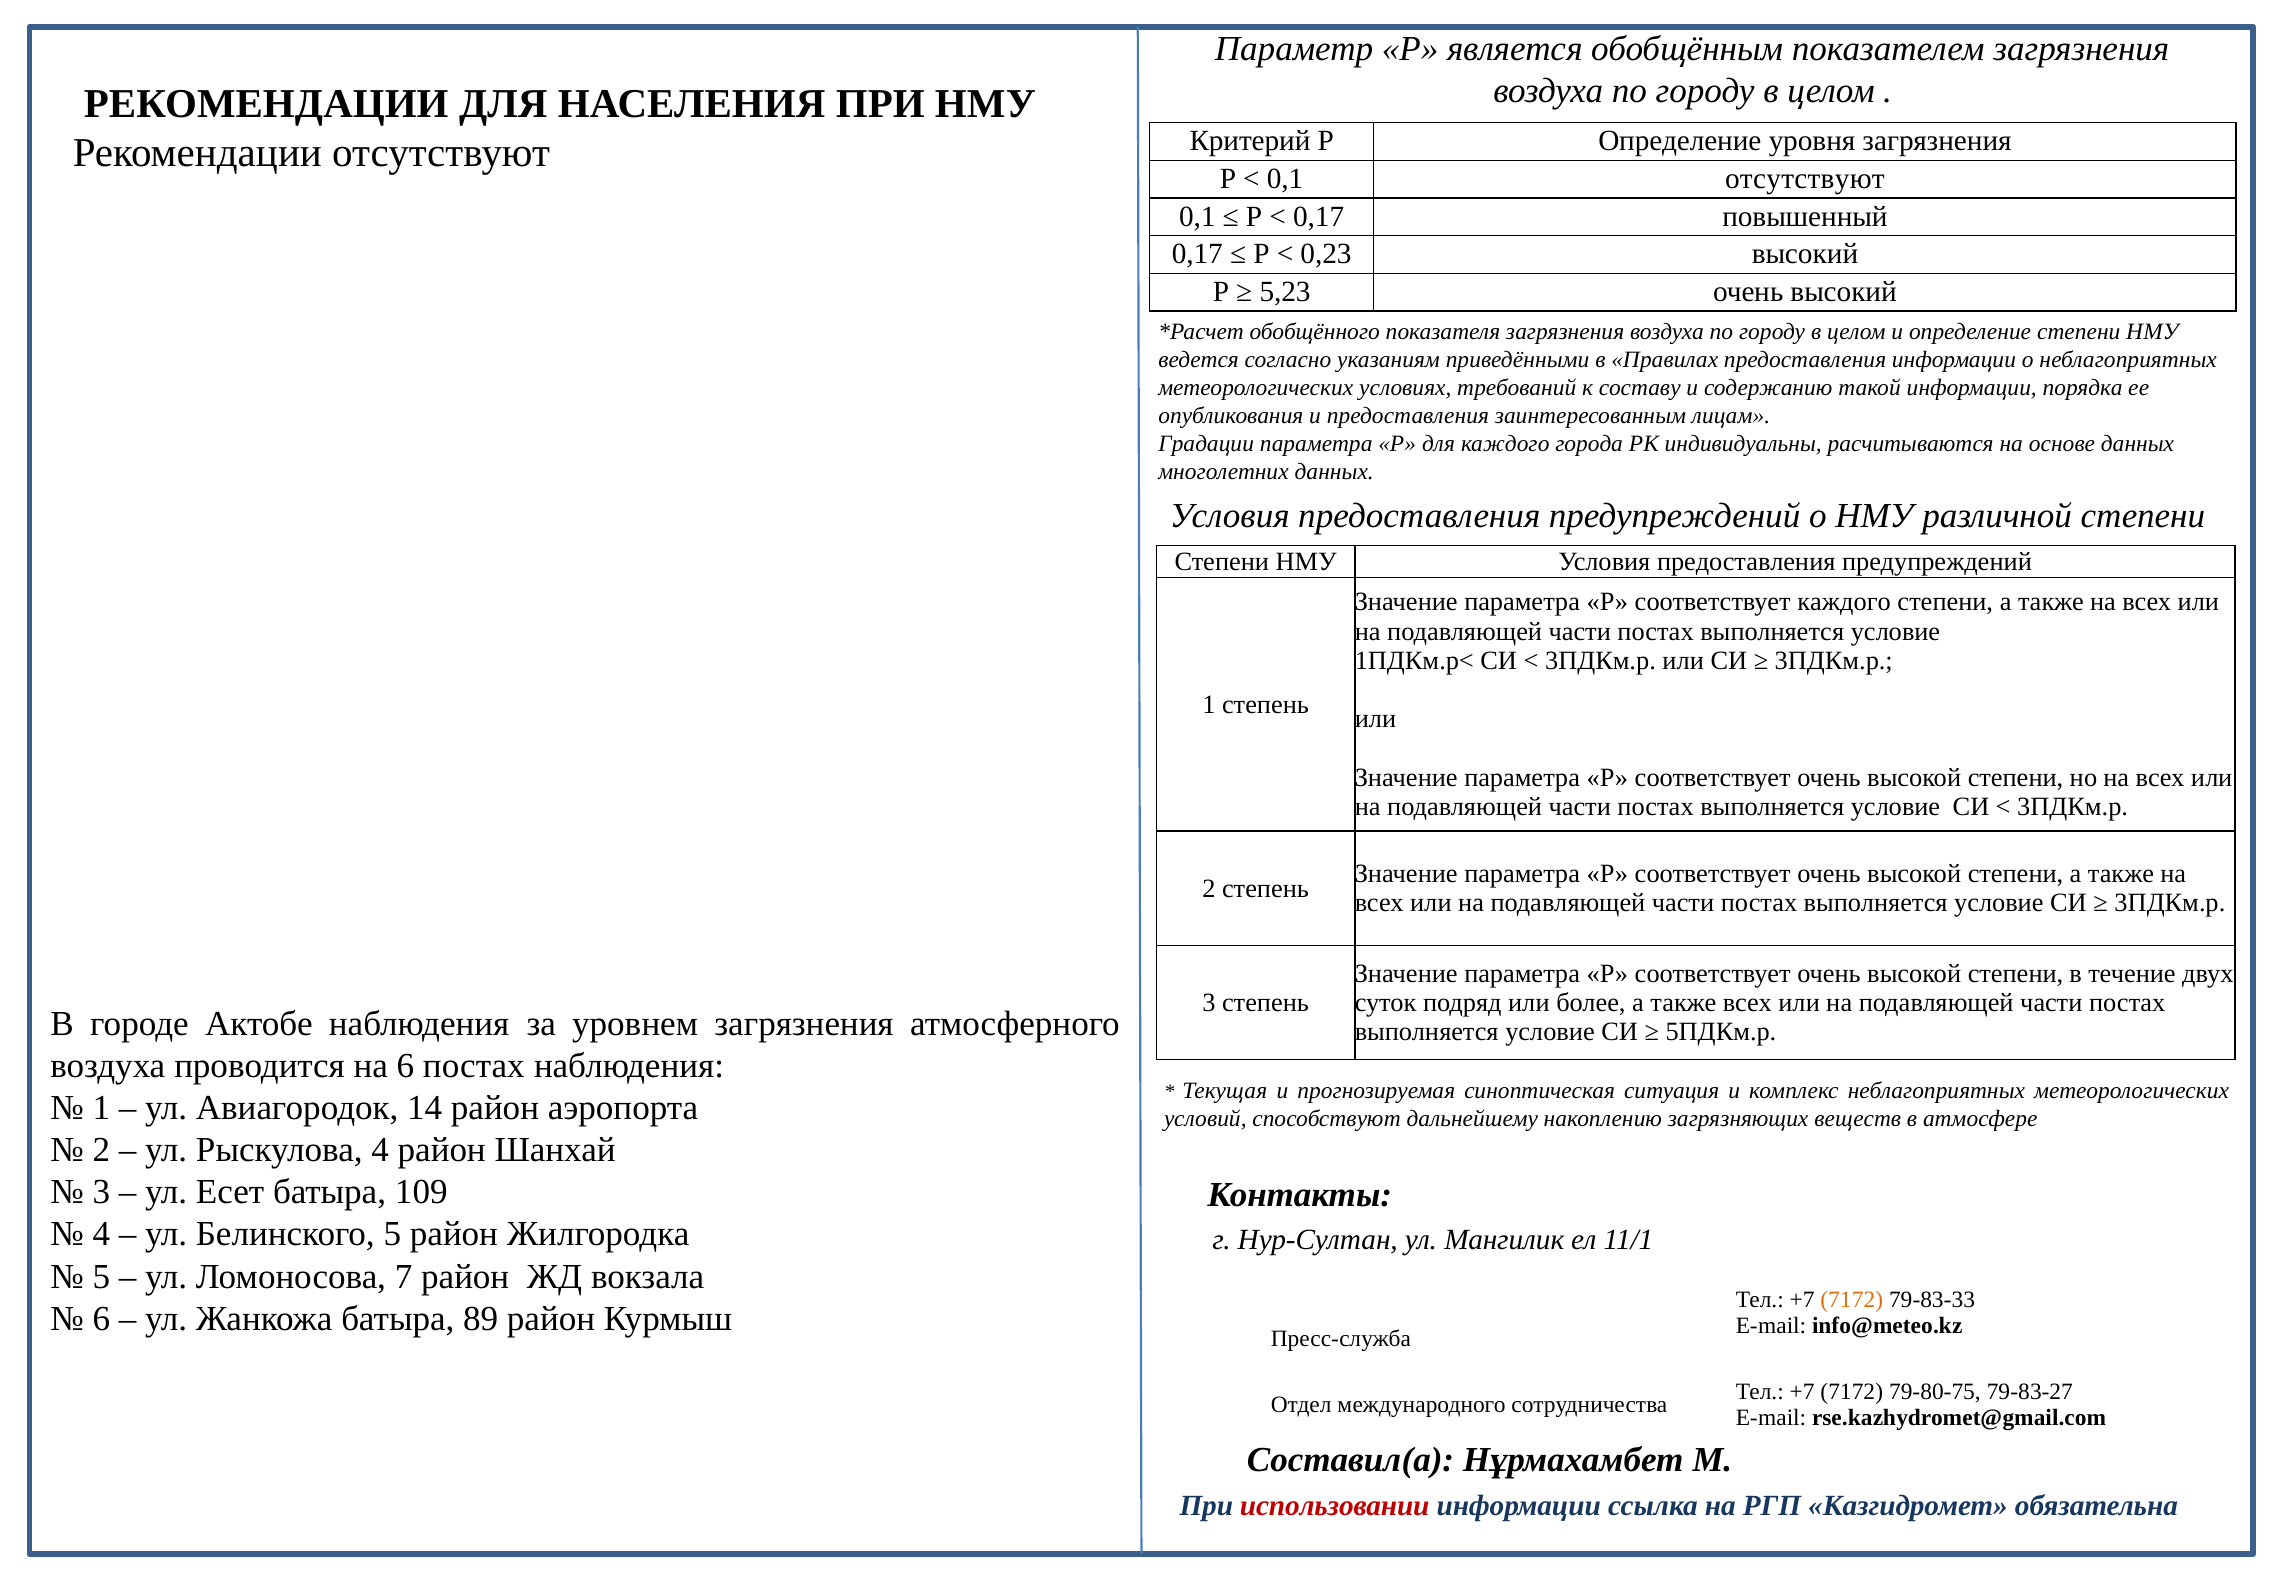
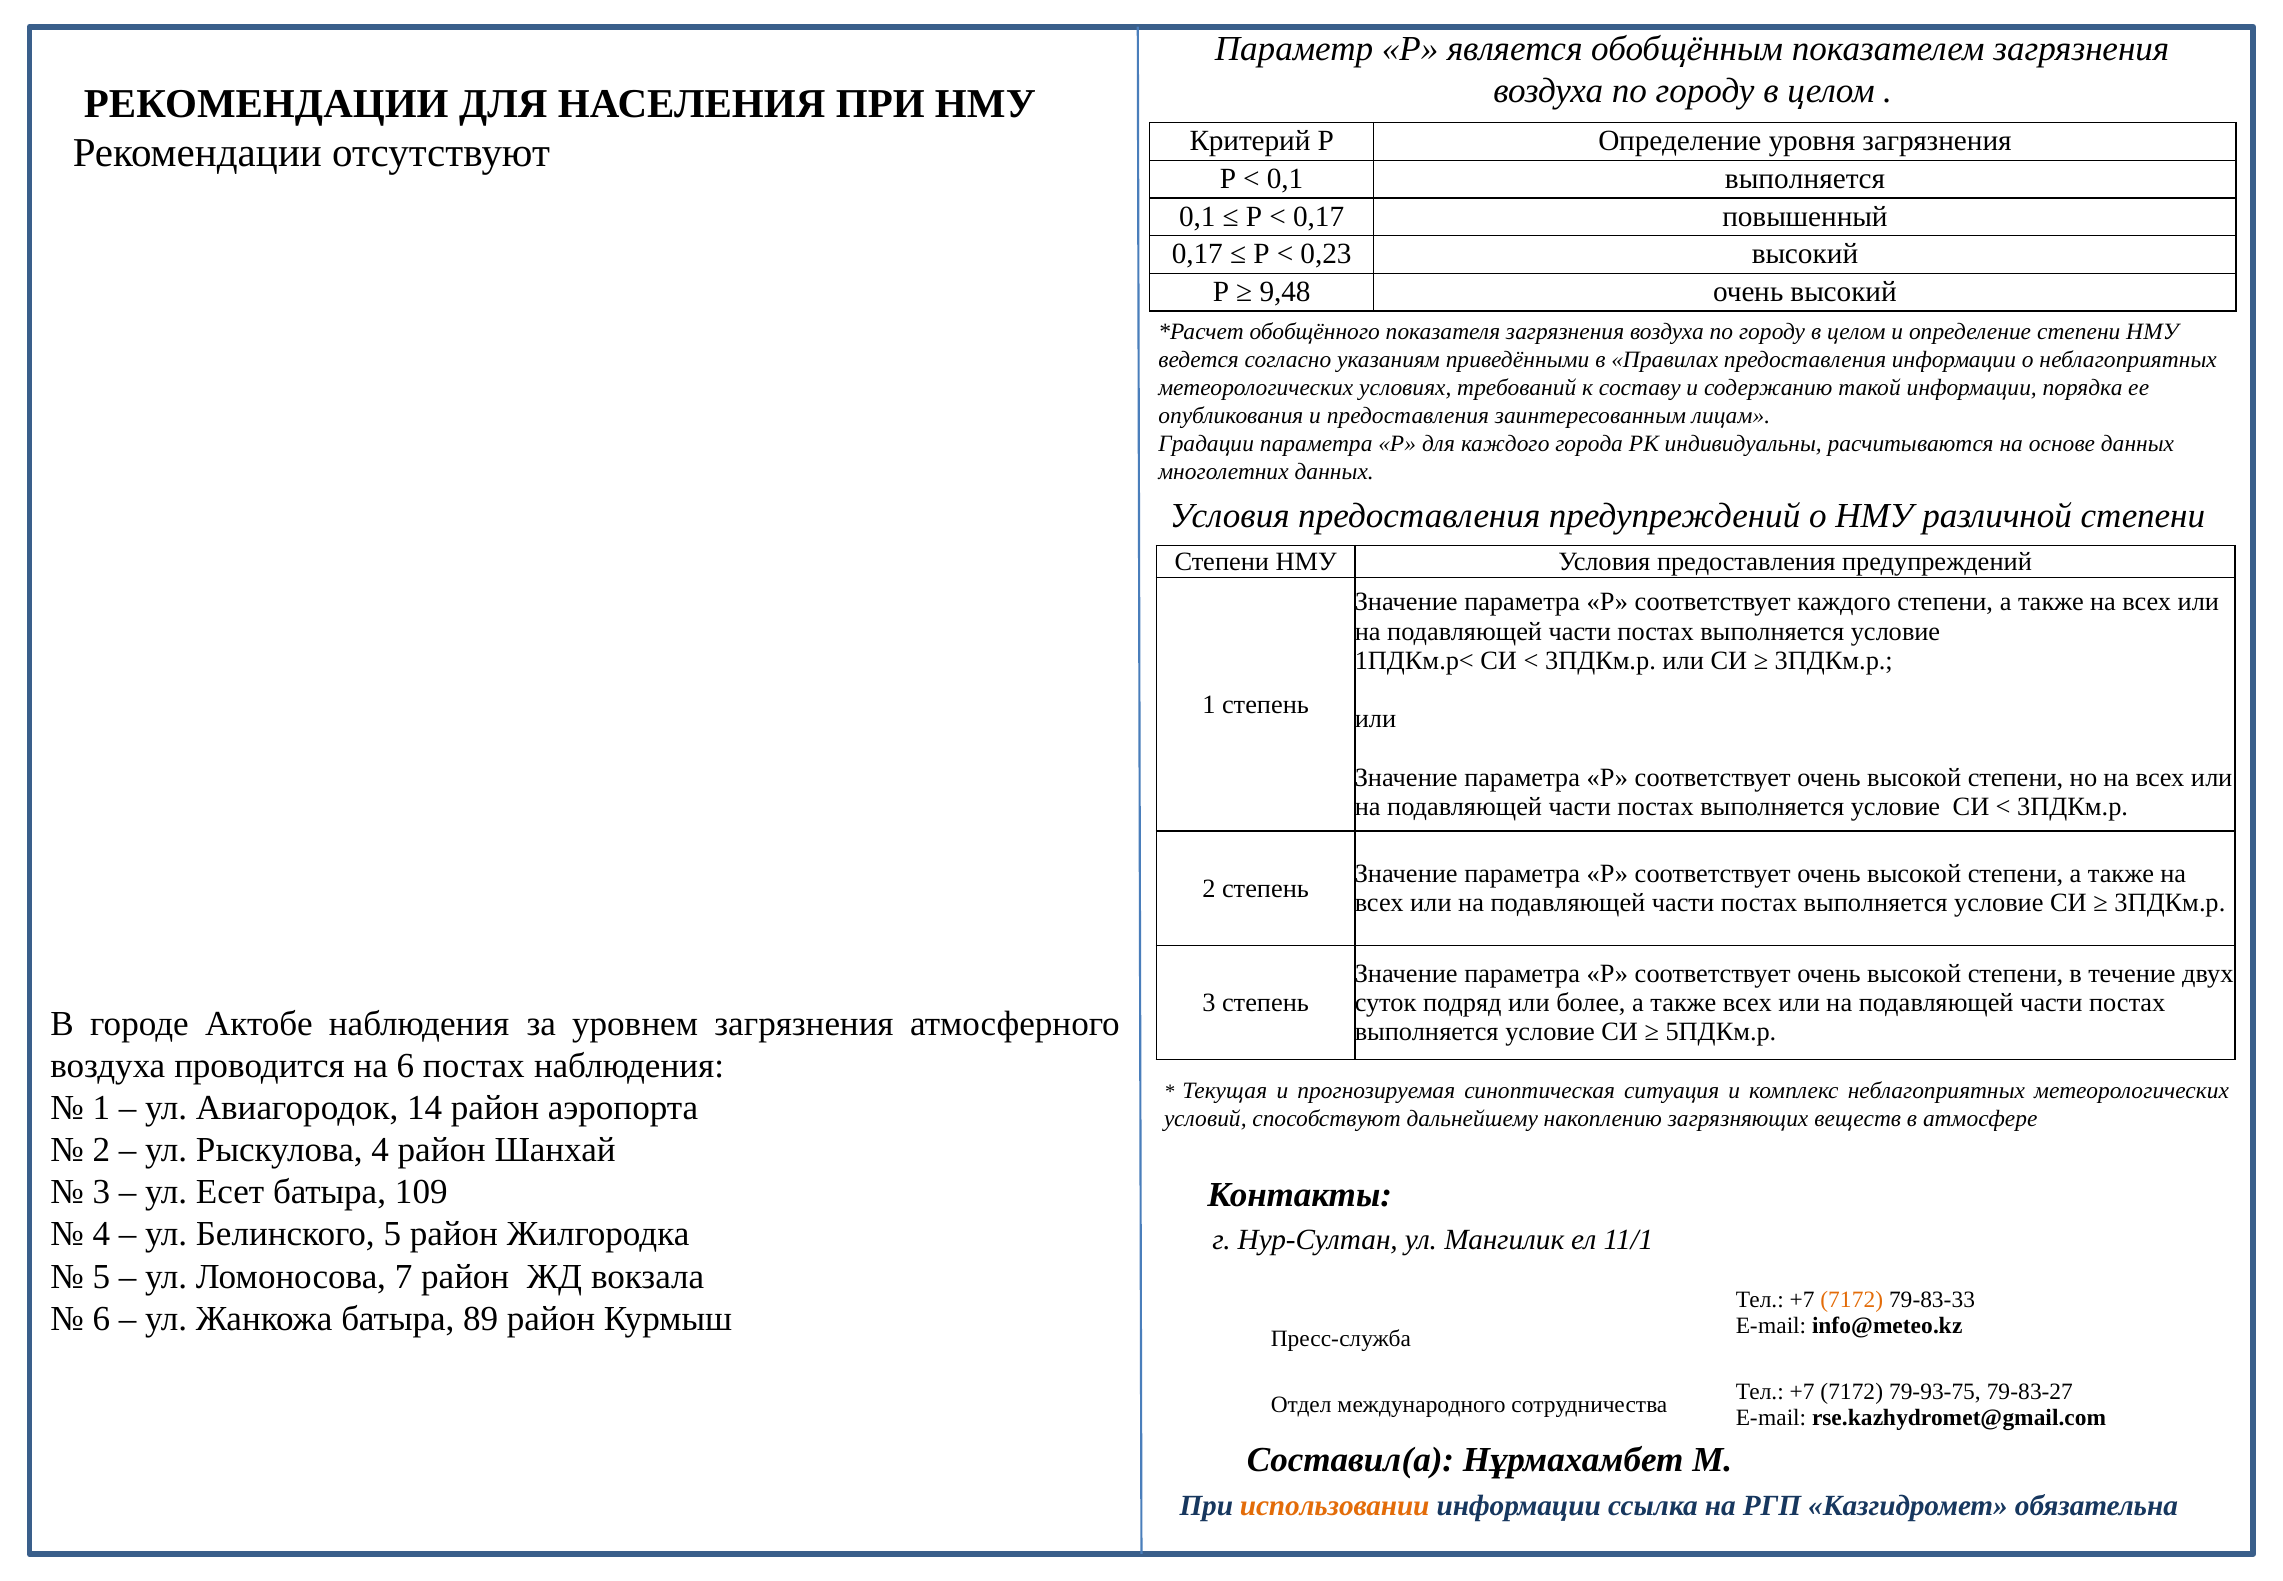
0,1 отсутствуют: отсутствуют -> выполняется
5,23: 5,23 -> 9,48
79-80-75: 79-80-75 -> 79-93-75
использовании colour: red -> orange
